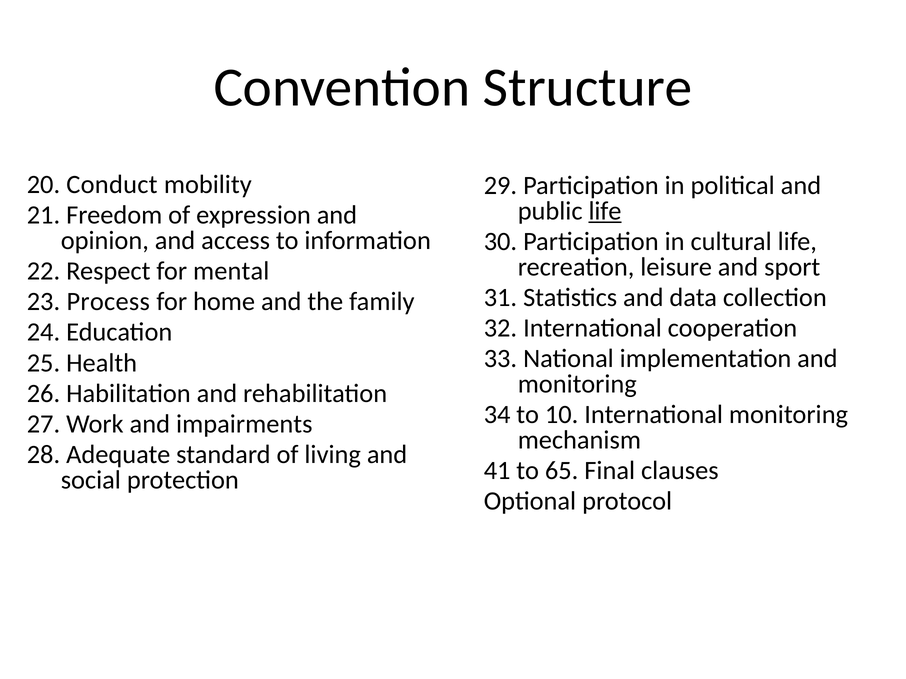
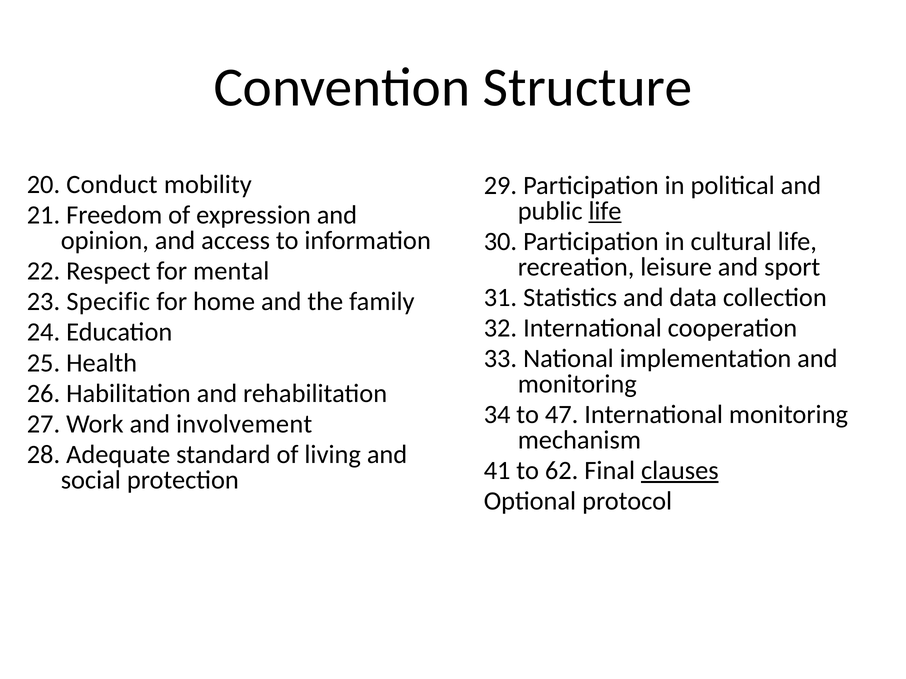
Process: Process -> Specific
10: 10 -> 47
impairments: impairments -> involvement
65: 65 -> 62
clauses underline: none -> present
